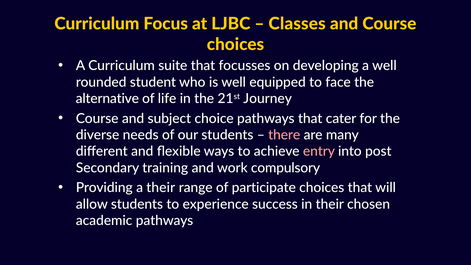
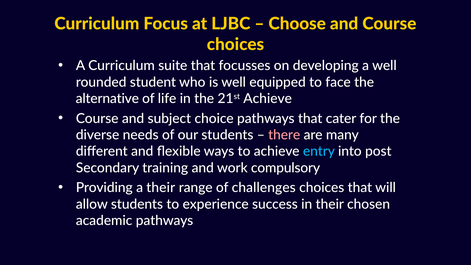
Classes: Classes -> Choose
21st Journey: Journey -> Achieve
entry colour: pink -> light blue
participate: participate -> challenges
